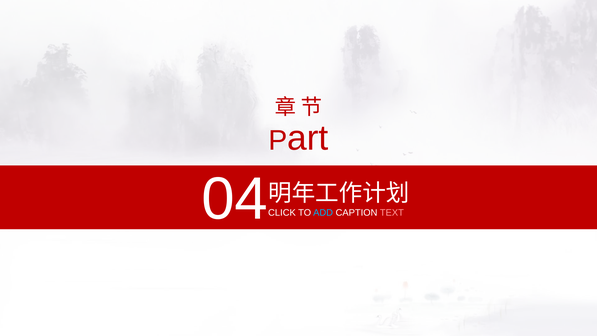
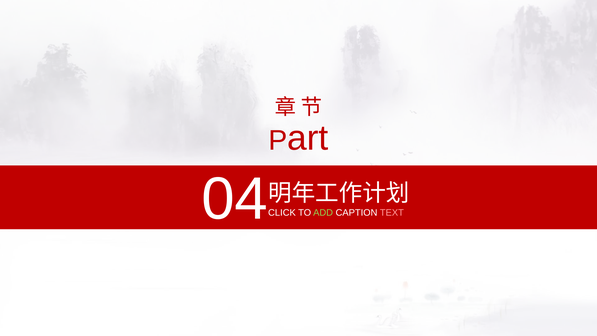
ADD colour: light blue -> light green
